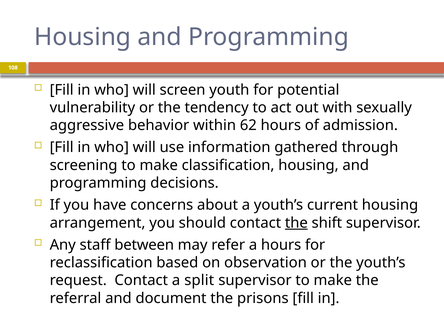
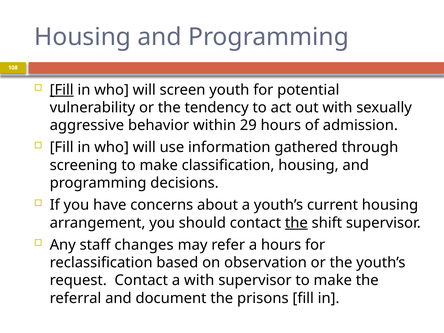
Fill at (62, 90) underline: none -> present
62: 62 -> 29
between: between -> changes
a split: split -> with
